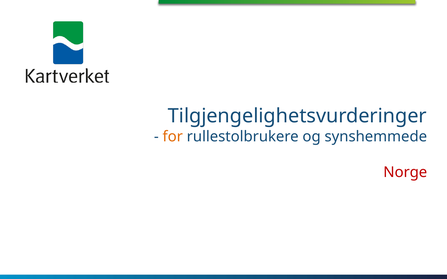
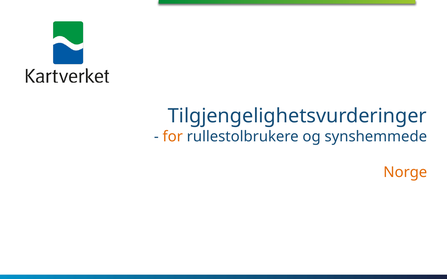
Norge colour: red -> orange
